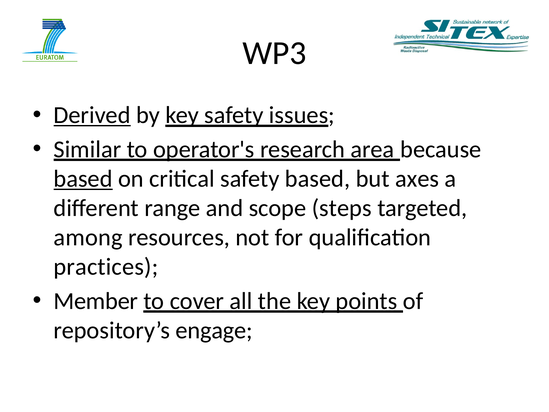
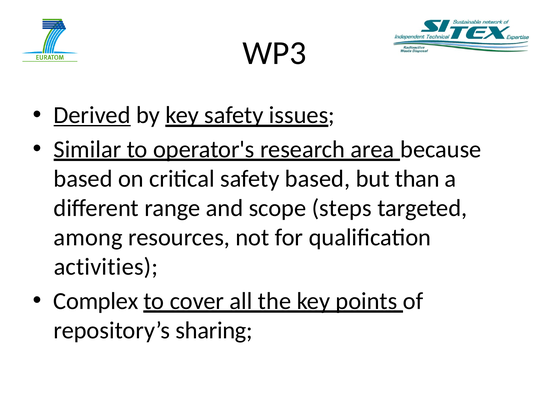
based at (83, 179) underline: present -> none
axes: axes -> than
practices: practices -> activities
Member: Member -> Complex
engage: engage -> sharing
